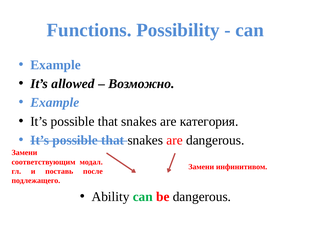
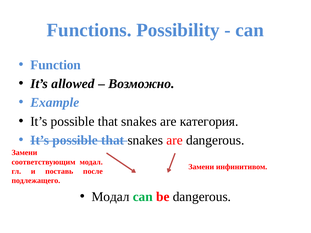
Example at (56, 65): Example -> Function
Ability at (111, 197): Ability -> Модал
